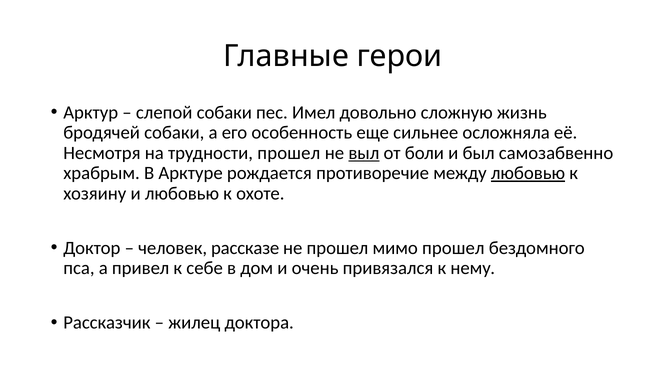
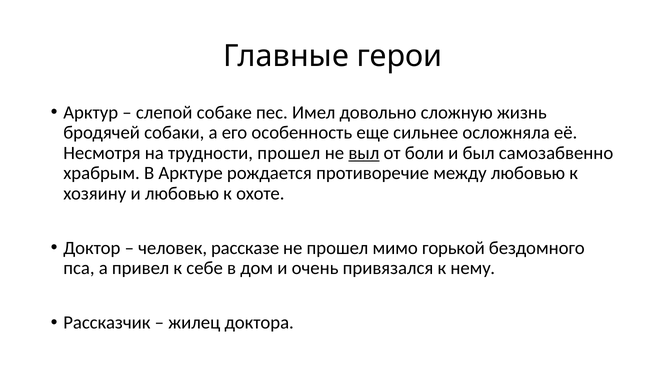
слепой собаки: собаки -> собаке
любовью at (528, 173) underline: present -> none
мимо прошел: прошел -> горькой
